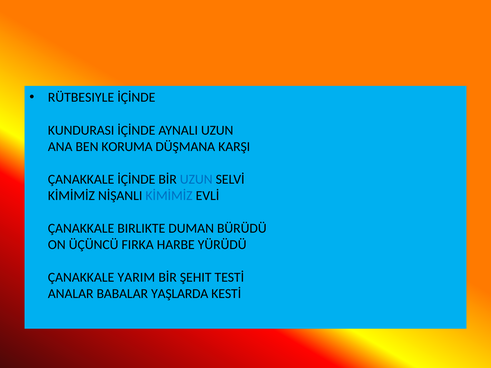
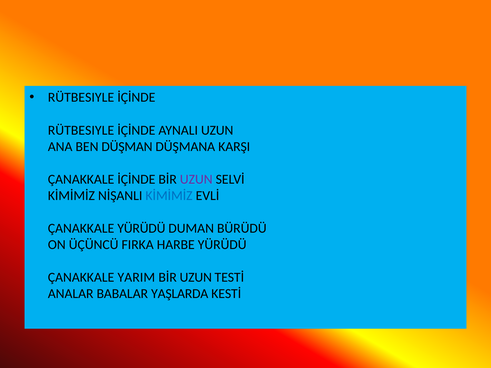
KUNDURASI at (81, 130): KUNDURASI -> RÜTBESIYLE
KORUMA: KORUMA -> DÜŞMAN
UZUN at (196, 179) colour: blue -> purple
ÇANAKKALE BIRLIKTE: BIRLIKTE -> YÜRÜDÜ
ŞEHIT at (196, 278): ŞEHIT -> UZUN
